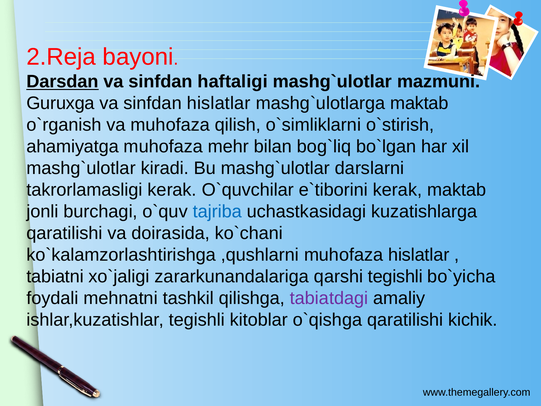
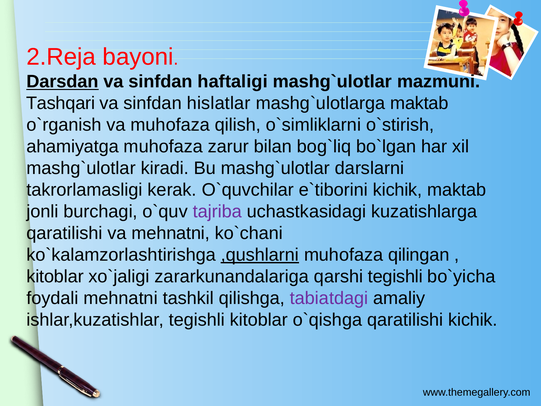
Guruxga: Guruxga -> Tashqari
mehr: mehr -> zarur
kerak at (397, 190): kerak -> kichik
tajriba colour: blue -> purple
va doirasida: doirasida -> mehnatni
,qushlarni underline: none -> present
muhofaza hislatlar: hislatlar -> qilingan
tabiatni at (55, 276): tabiatni -> kitoblar
